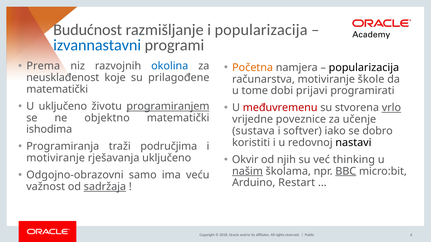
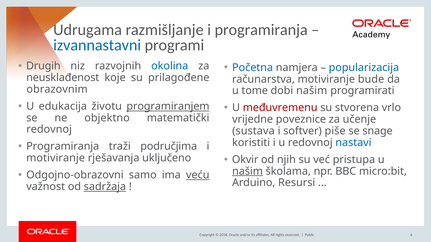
Budućnost: Budućnost -> Udrugama
i popularizacija: popularizacija -> programiranja
Prema: Prema -> Drugih
Početna colour: orange -> blue
popularizacija at (364, 68) colour: black -> blue
škole: škole -> bude
matematički at (57, 89): matematički -> obrazovnim
dobi prijavi: prijavi -> našim
U uključeno: uključeno -> edukacija
vrlo underline: present -> none
ishodima at (49, 130): ishodima -> redovnoj
iako: iako -> piše
dobro: dobro -> snage
nastavi colour: black -> blue
thinking: thinking -> pristupa
BBC underline: present -> none
veću underline: none -> present
Restart: Restart -> Resursi
